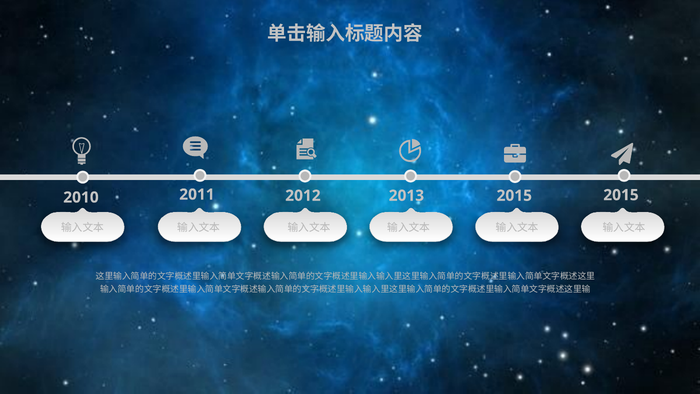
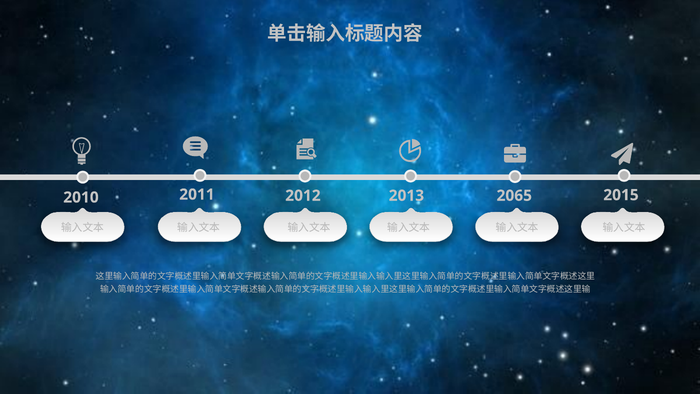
2013 2015: 2015 -> 2065
